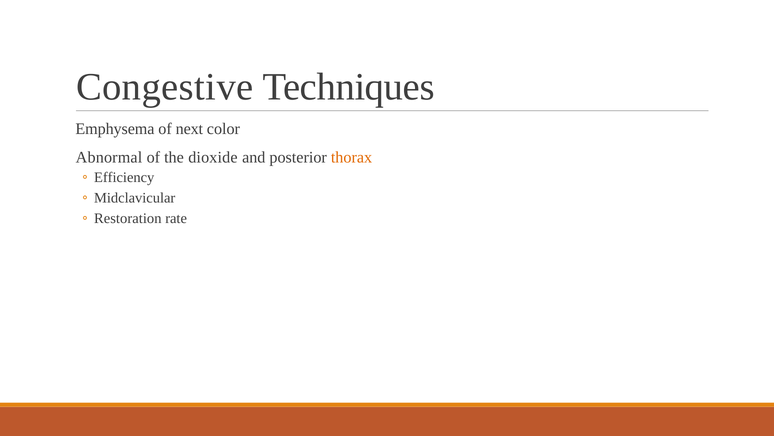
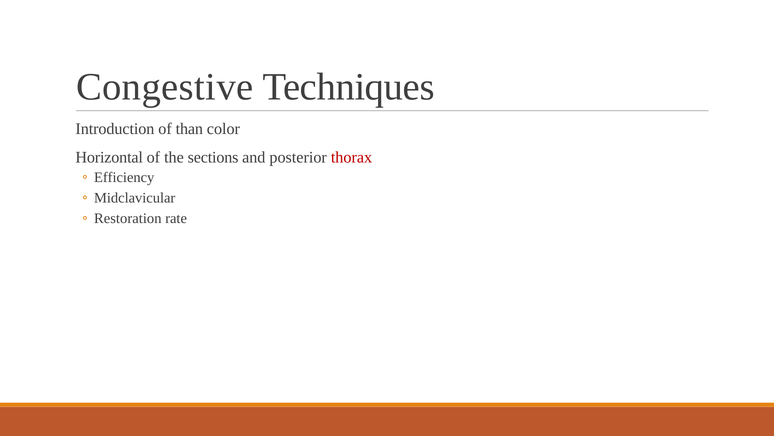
Emphysema: Emphysema -> Introduction
next: next -> than
Abnormal: Abnormal -> Horizontal
dioxide: dioxide -> sections
thorax colour: orange -> red
